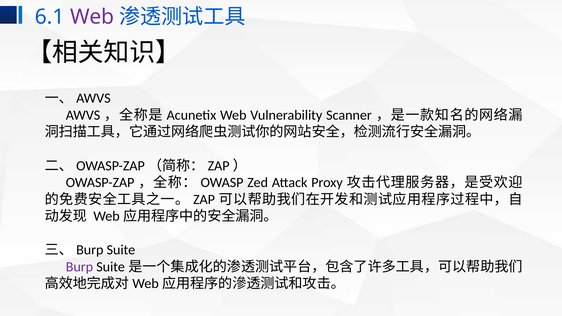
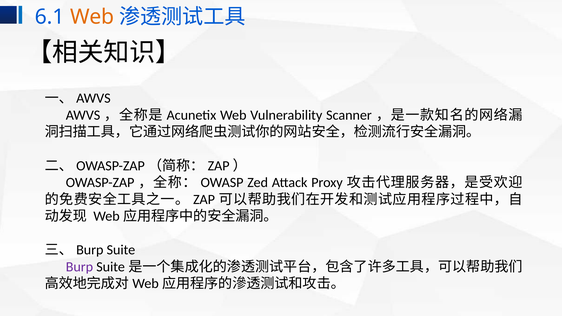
Web at (92, 17) colour: purple -> orange
